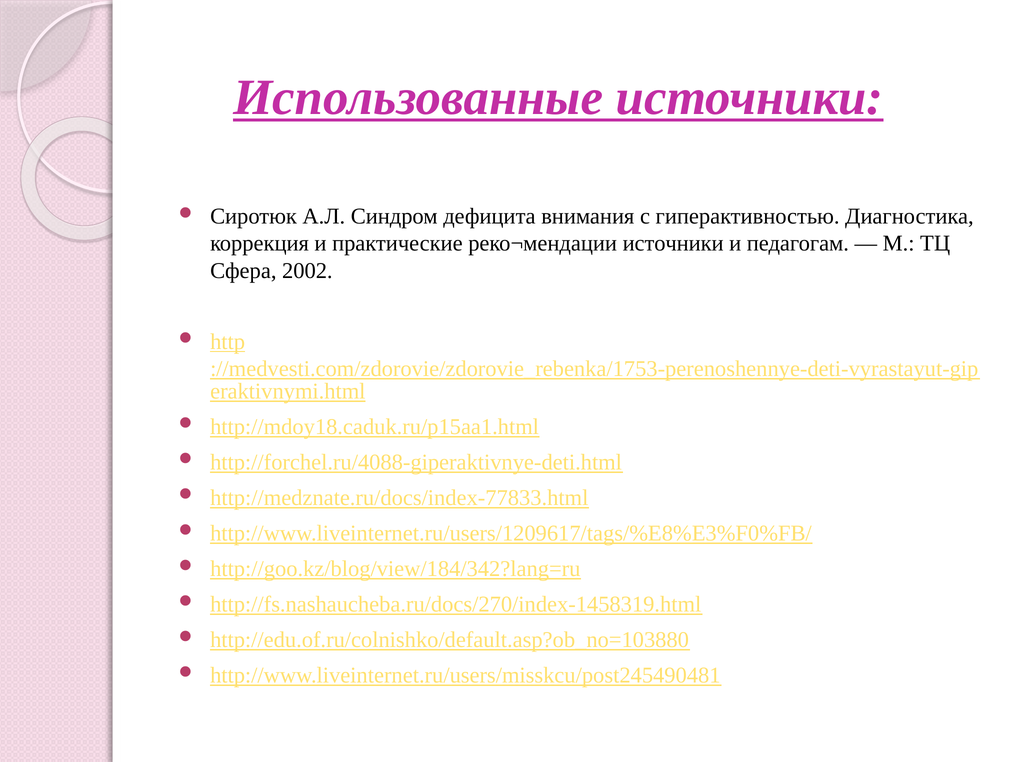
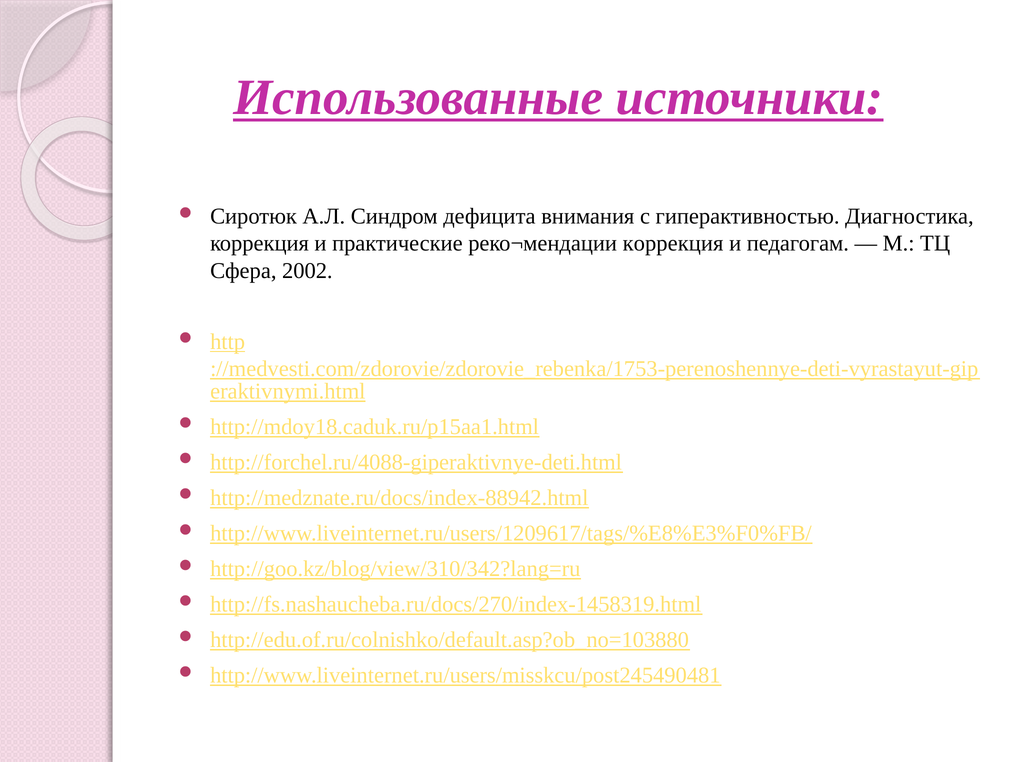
реко¬мендации источники: источники -> коррекция
http://medznate.ru/docs/index-77833.html: http://medznate.ru/docs/index-77833.html -> http://medznate.ru/docs/index-88942.html
http://goo.kz/blog/view/184/342?lang=ru: http://goo.kz/blog/view/184/342?lang=ru -> http://goo.kz/blog/view/310/342?lang=ru
